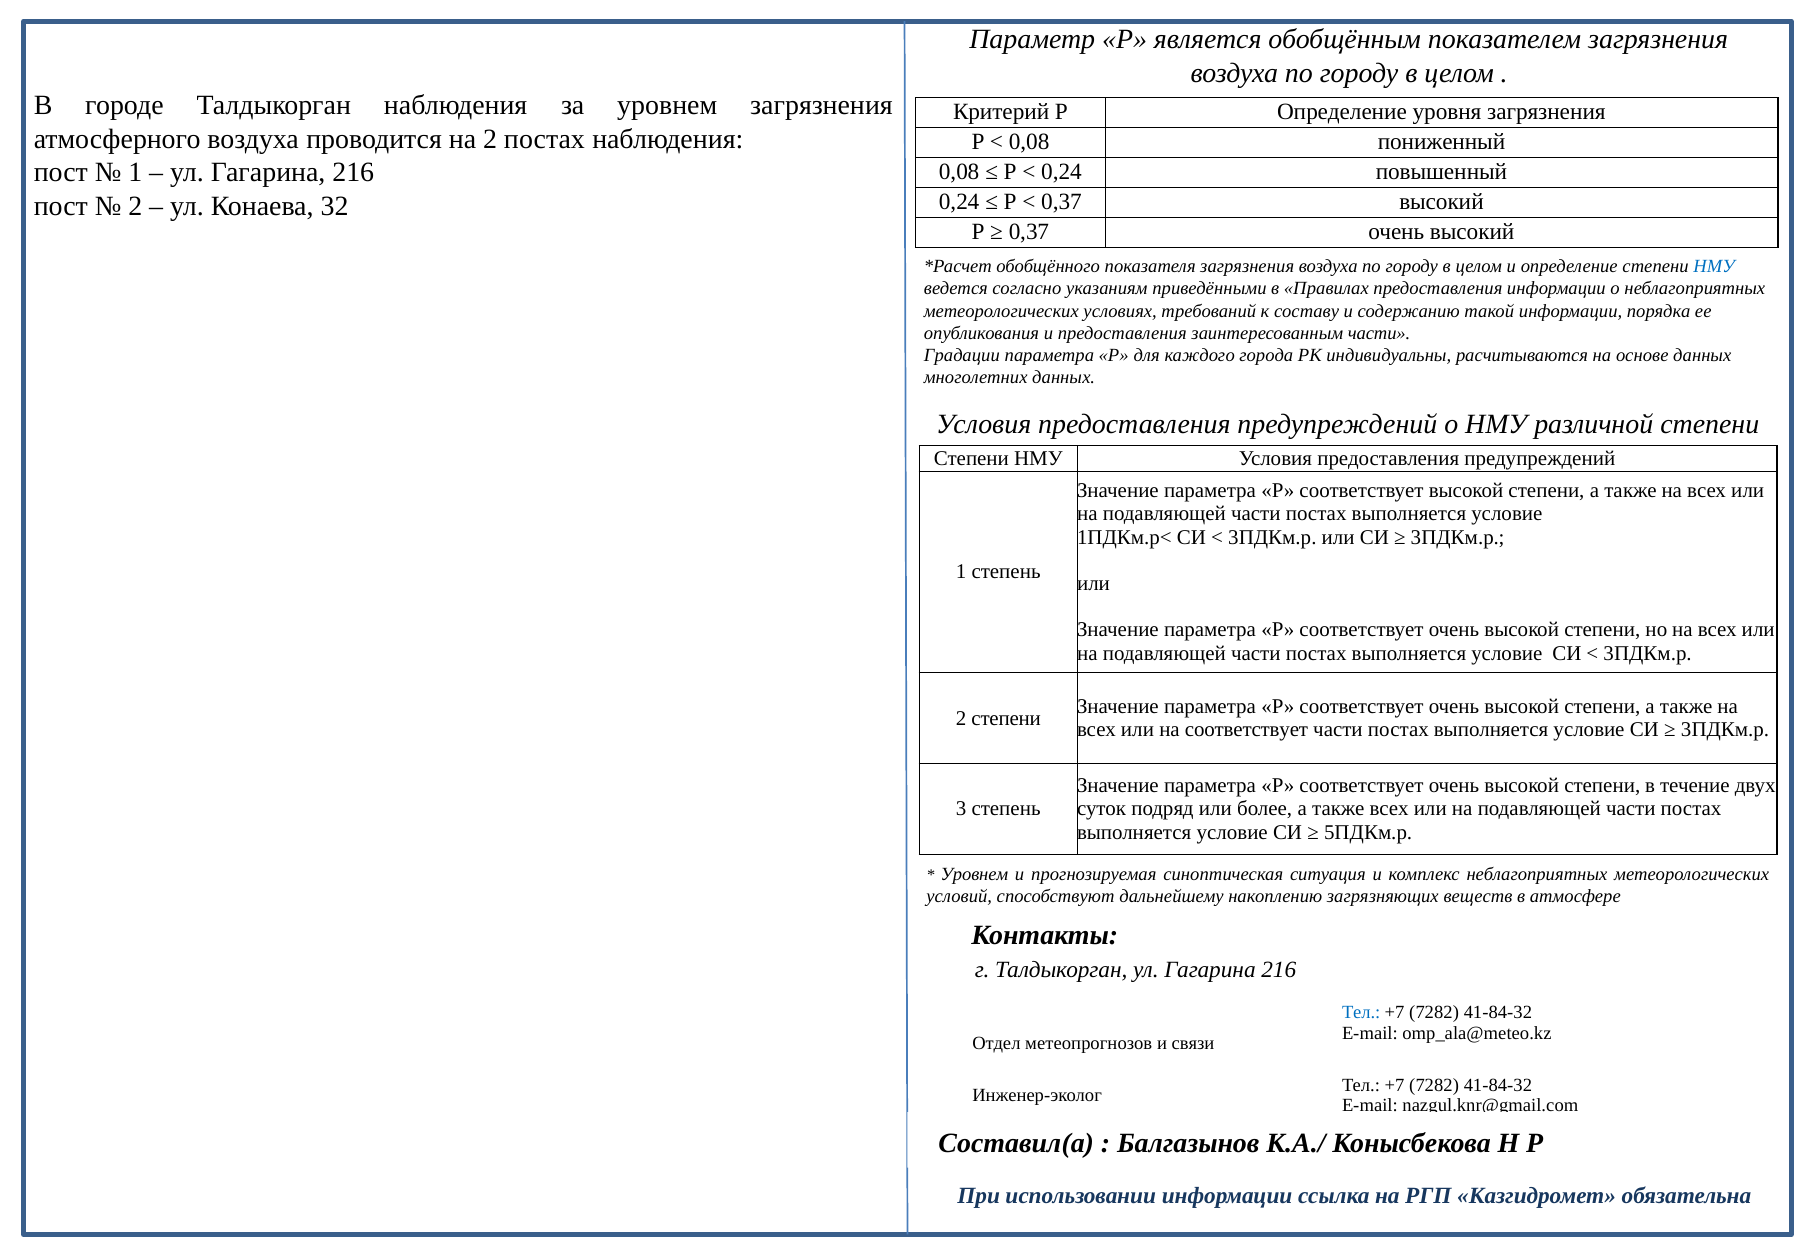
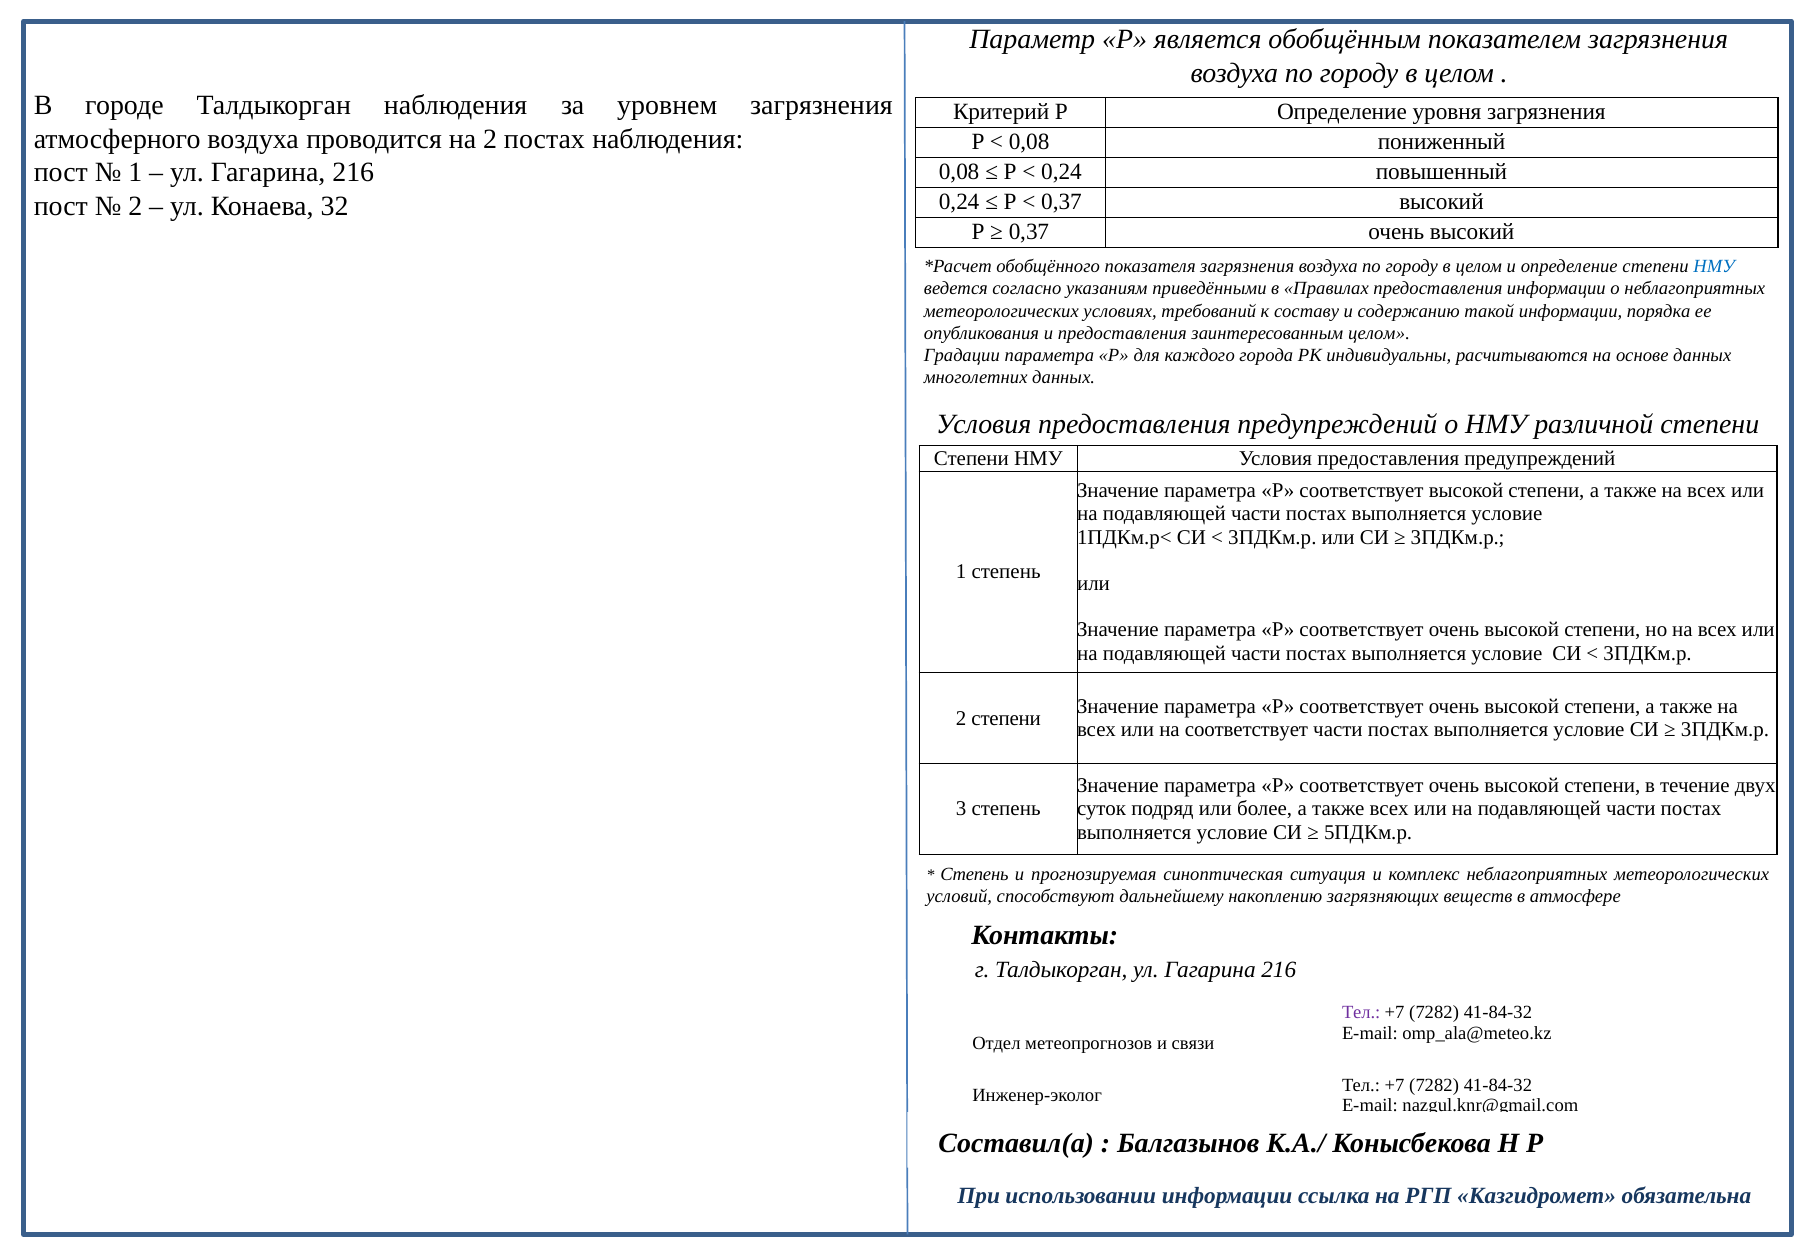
заинтересованным части: части -> целом
Уровнем at (974, 874): Уровнем -> Степень
Тел at (1361, 1013) colour: blue -> purple
